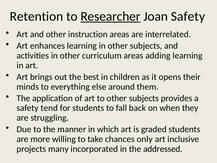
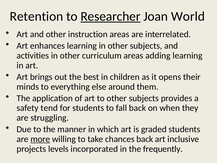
Joan Safety: Safety -> World
more underline: none -> present
chances only: only -> back
many: many -> levels
addressed: addressed -> frequently
